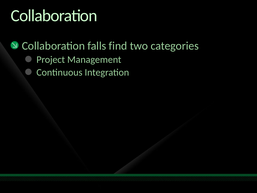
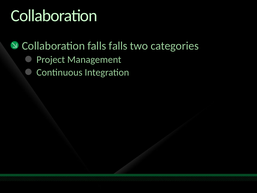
falls find: find -> falls
